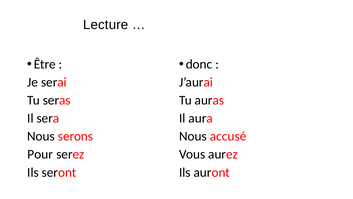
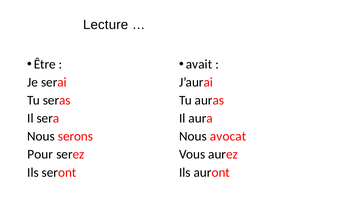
donc: donc -> avait
accusé: accusé -> avocat
